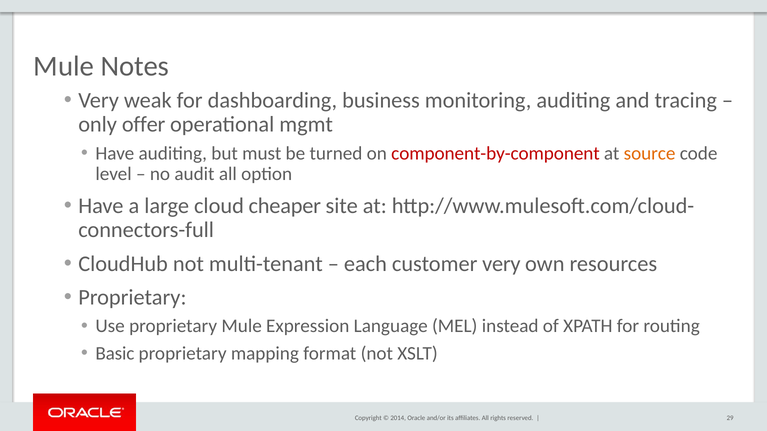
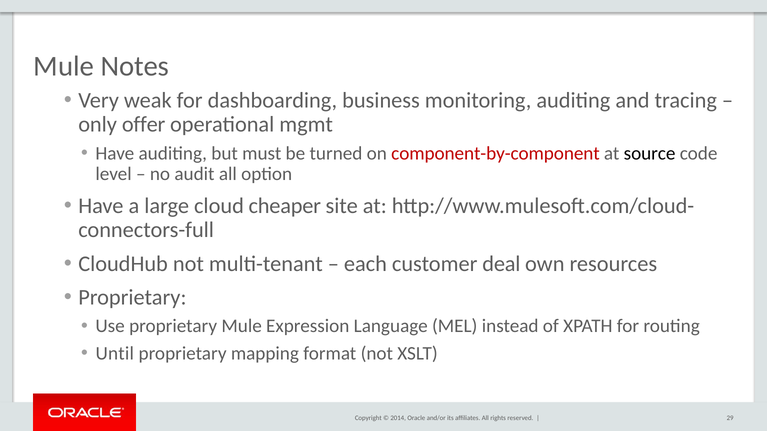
source colour: orange -> black
customer very: very -> deal
Basic: Basic -> Until
